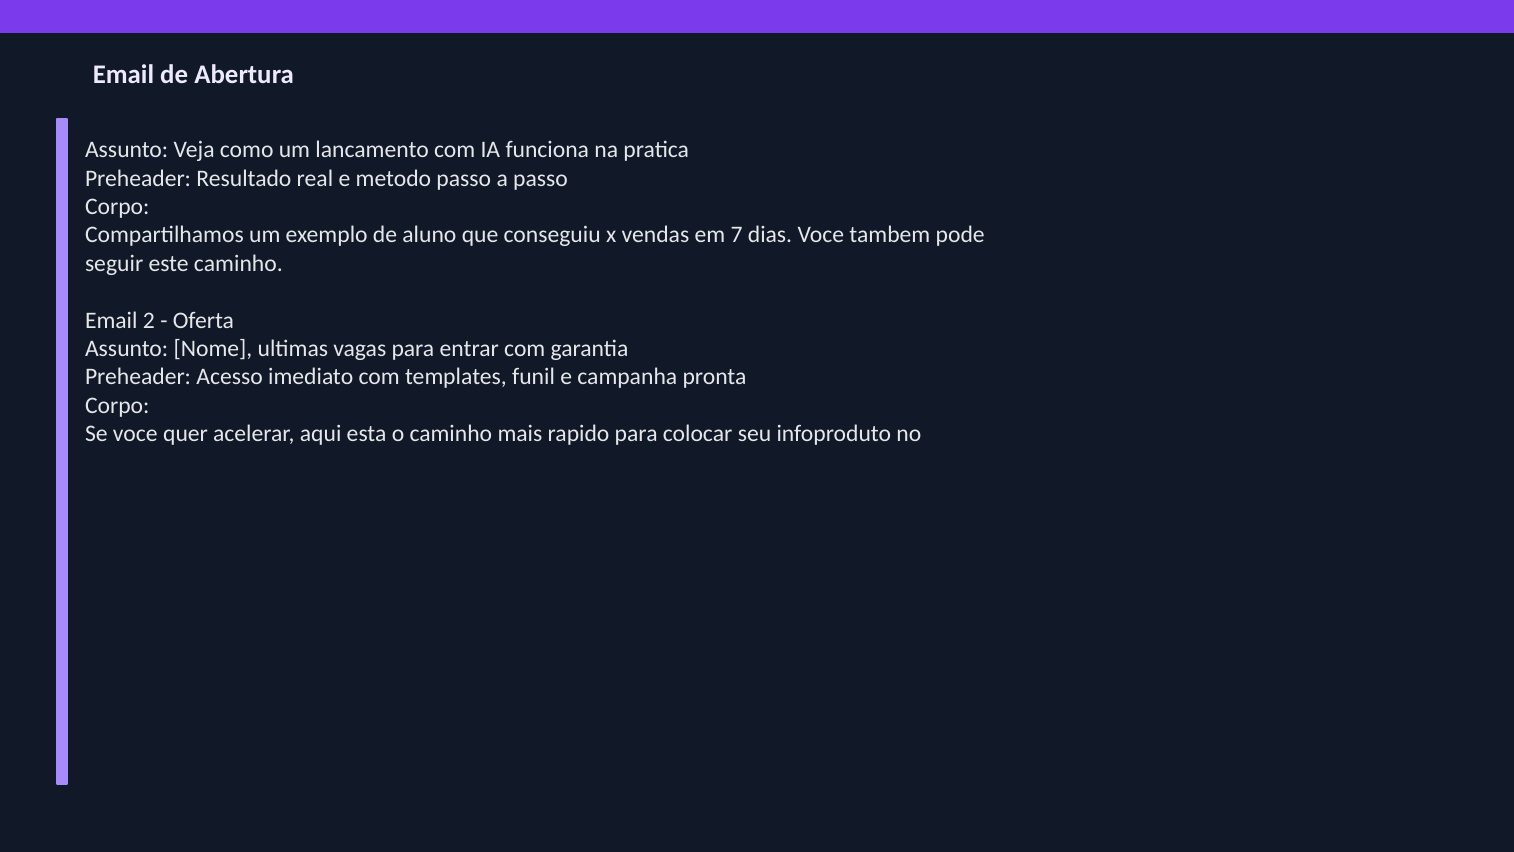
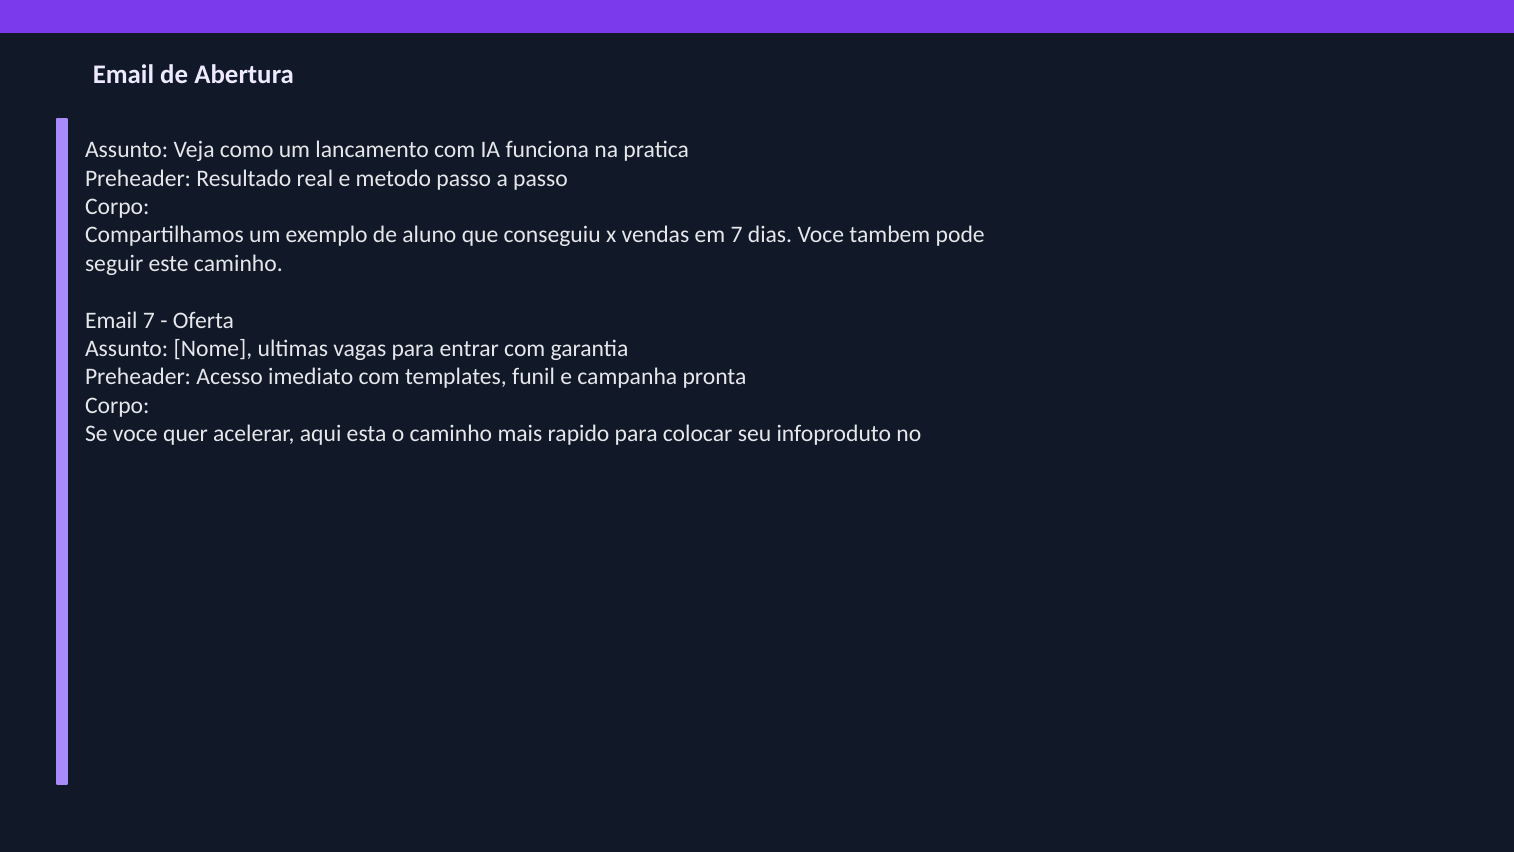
Email 2: 2 -> 7
